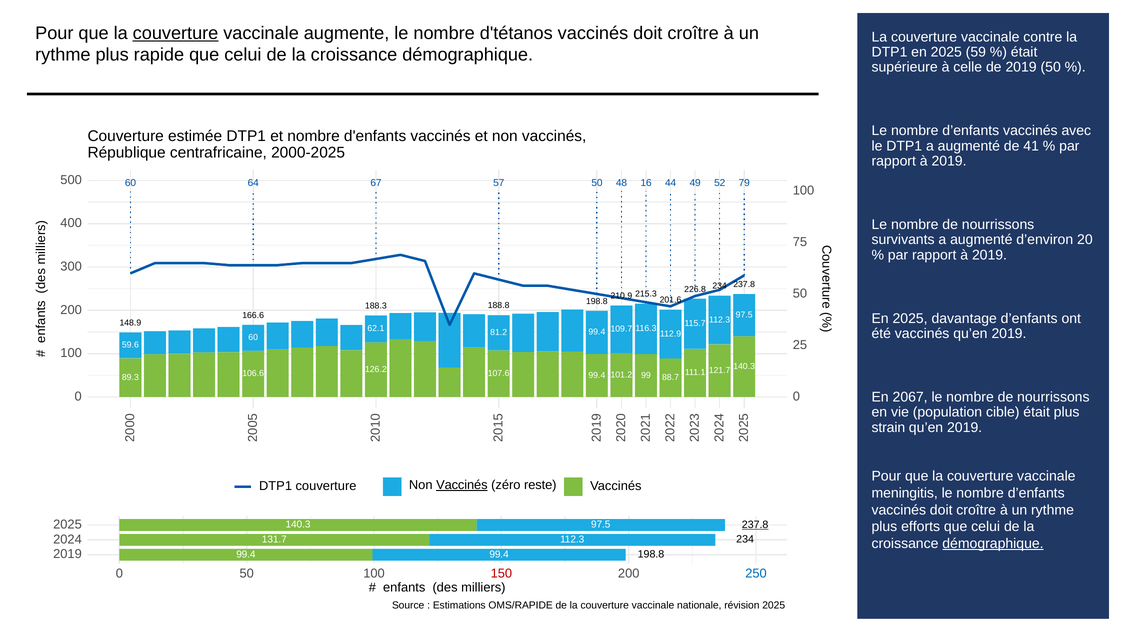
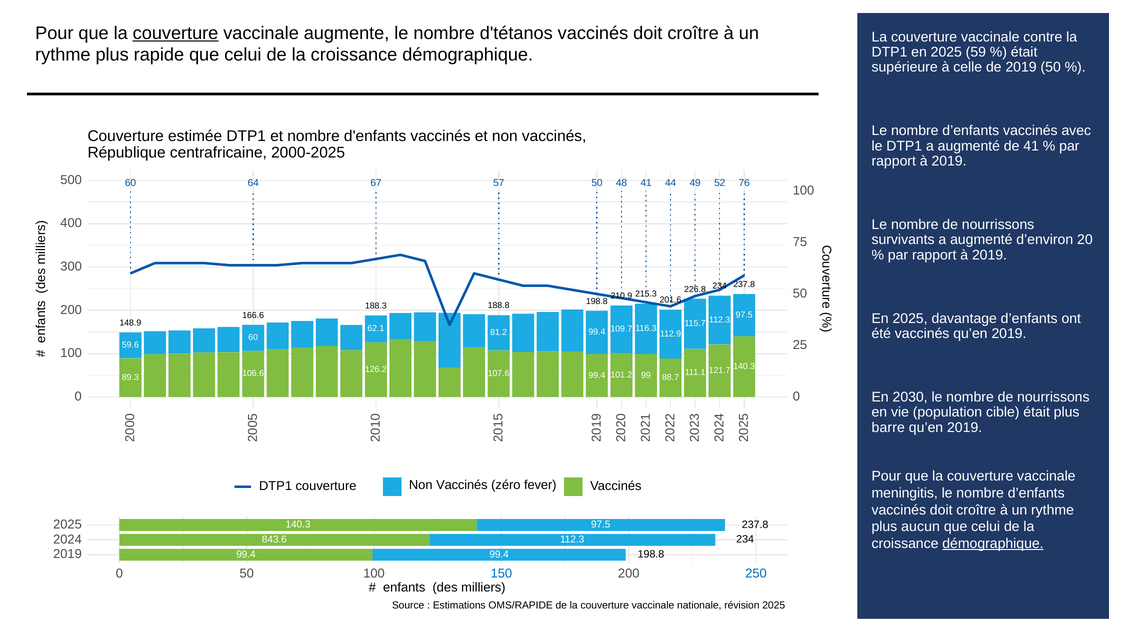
48 16: 16 -> 41
79: 79 -> 76
2067: 2067 -> 2030
strain: strain -> barre
Vaccinés at (462, 485) underline: present -> none
reste: reste -> fever
237.8 at (755, 524) underline: present -> none
efforts: efforts -> aucun
131.7: 131.7 -> 843.6
150 colour: red -> blue
